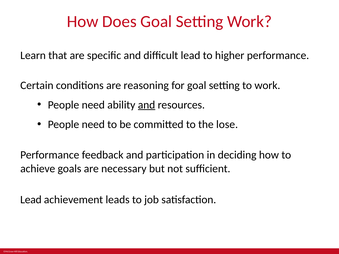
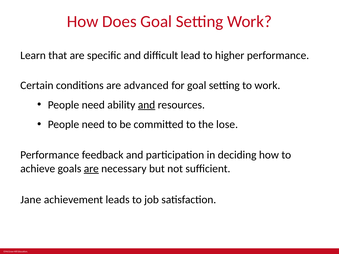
reasoning: reasoning -> advanced
are at (91, 169) underline: none -> present
Lead at (31, 200): Lead -> Jane
